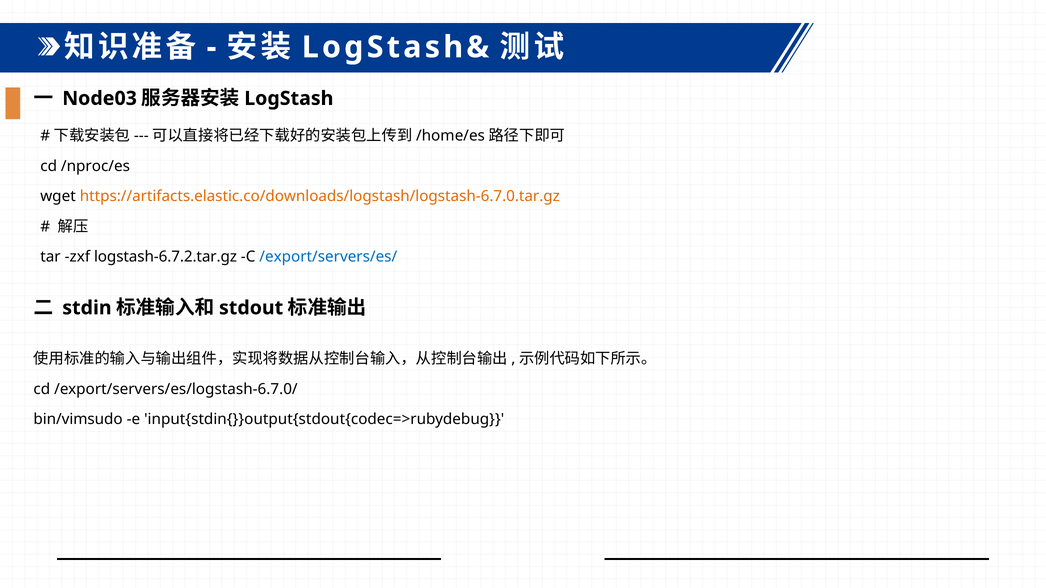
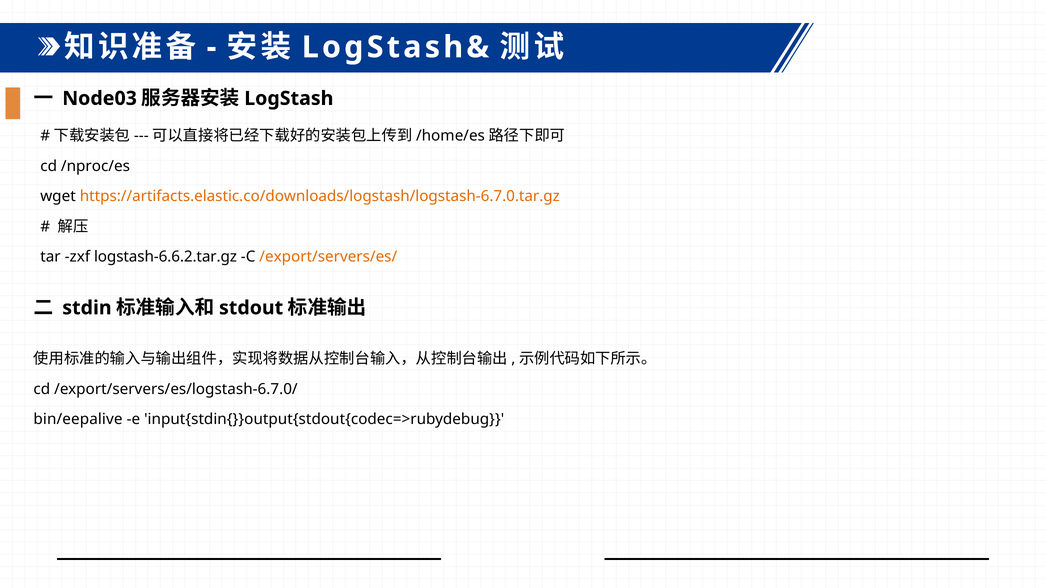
logstash-6.7.2.tar.gz: logstash-6.7.2.tar.gz -> logstash-6.6.2.tar.gz
/export/servers/es/ colour: blue -> orange
bin/vimsudo: bin/vimsudo -> bin/eepalive
